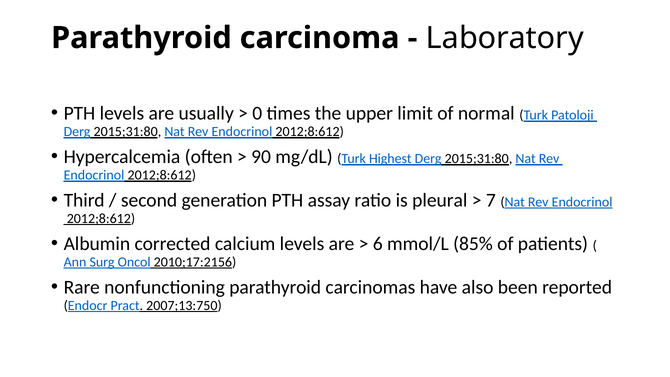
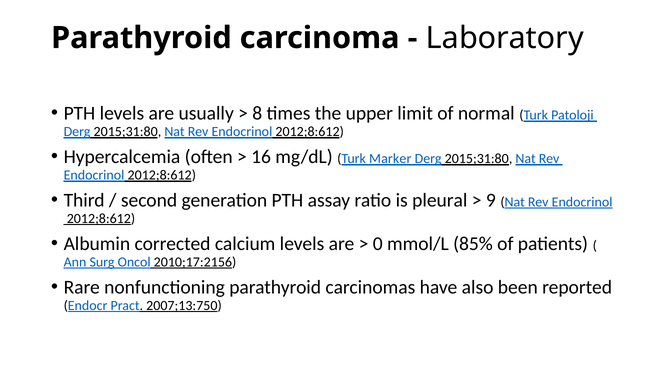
0: 0 -> 8
90: 90 -> 16
Highest: Highest -> Marker
7: 7 -> 9
6: 6 -> 0
